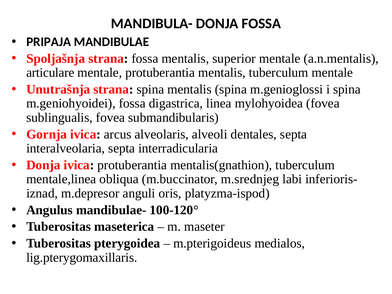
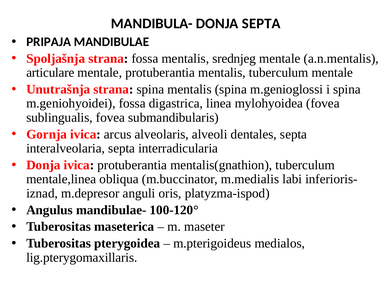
DONJA FOSSA: FOSSA -> SEPTA
superior: superior -> srednjeg
m.srednjeg: m.srednjeg -> m.medialis
